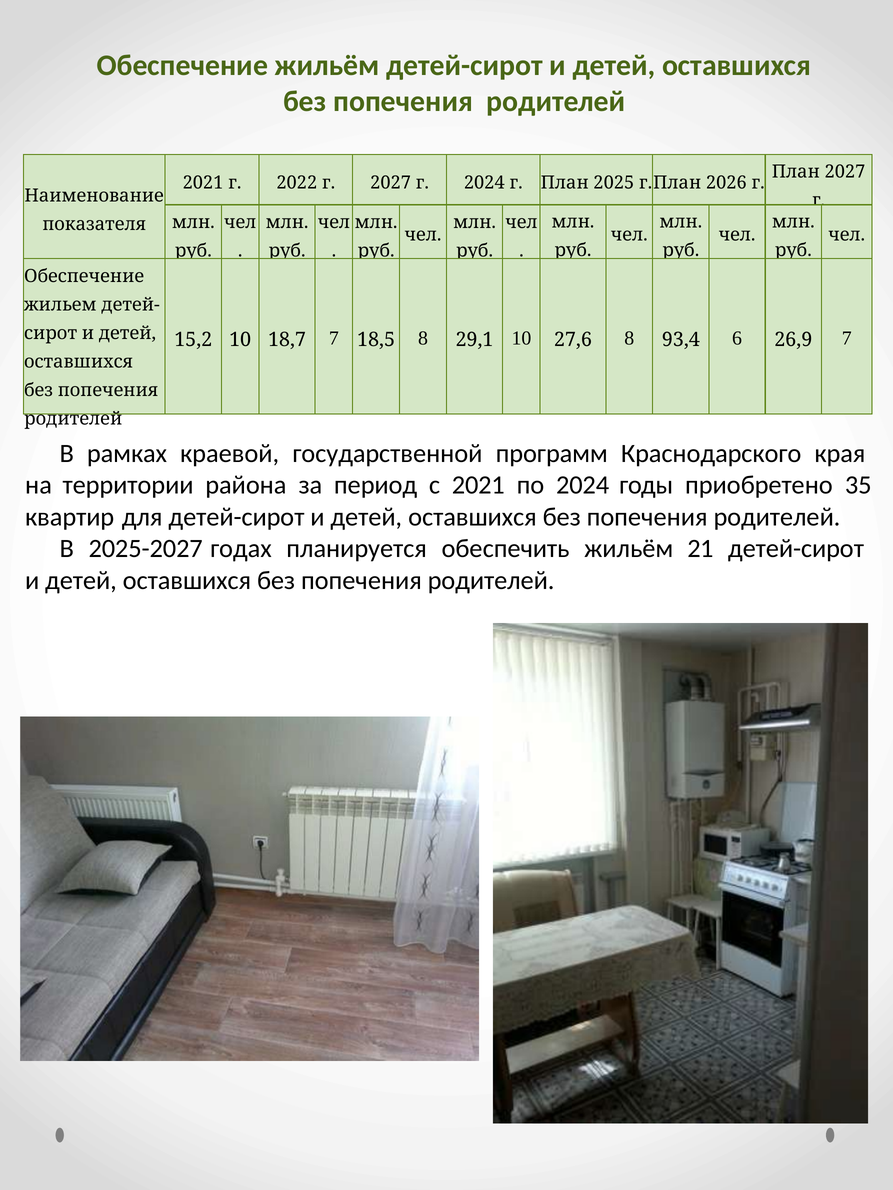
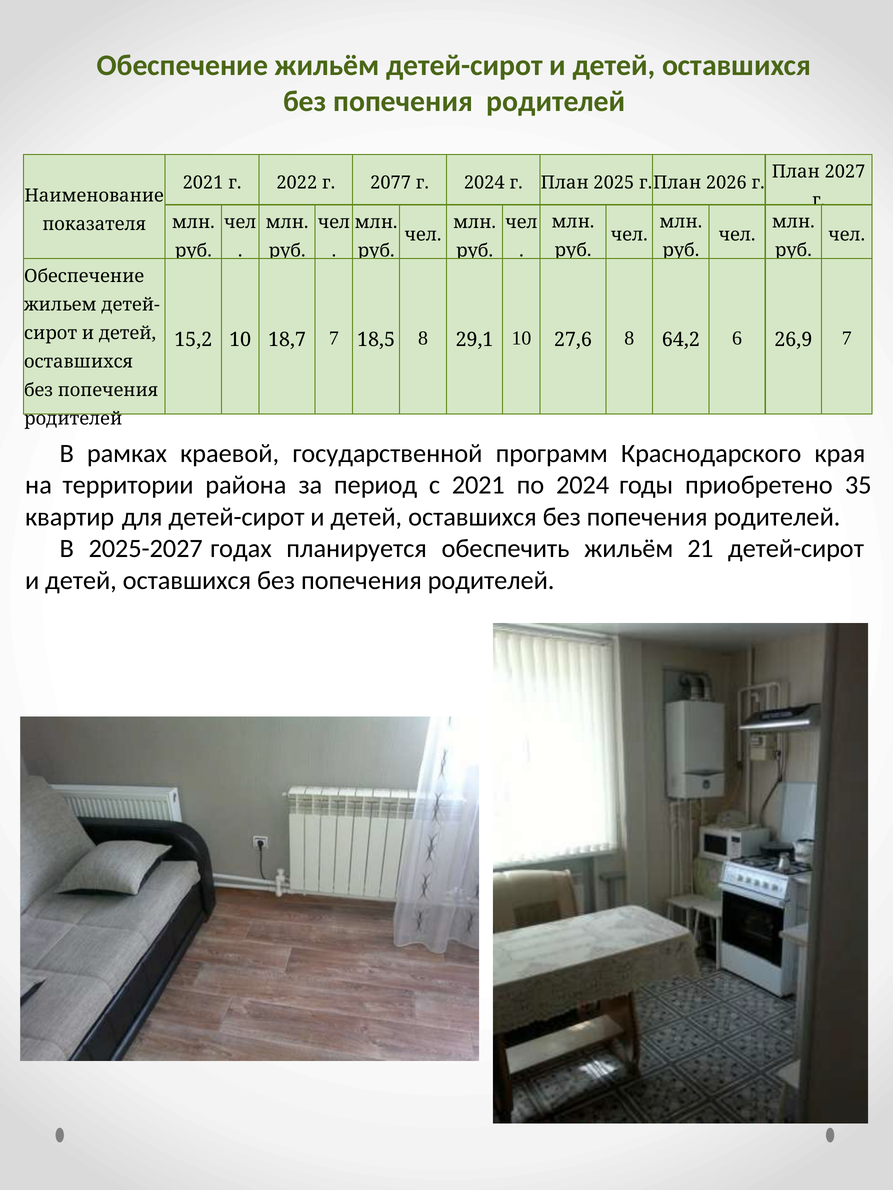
г 2027: 2027 -> 2077
93,4: 93,4 -> 64,2
